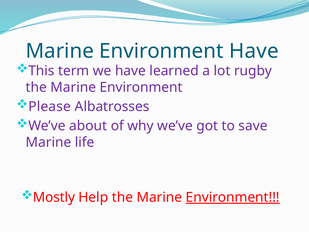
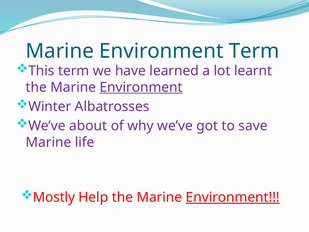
Environment Have: Have -> Term
rugby: rugby -> learnt
Environment at (141, 87) underline: none -> present
Please: Please -> Winter
